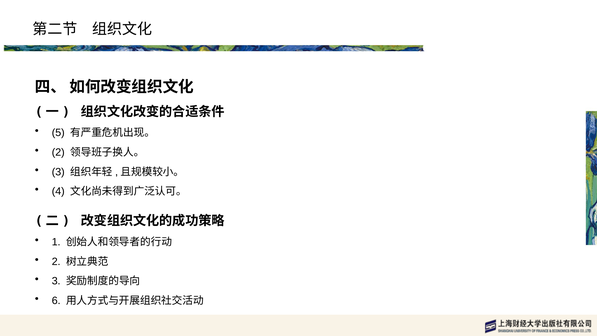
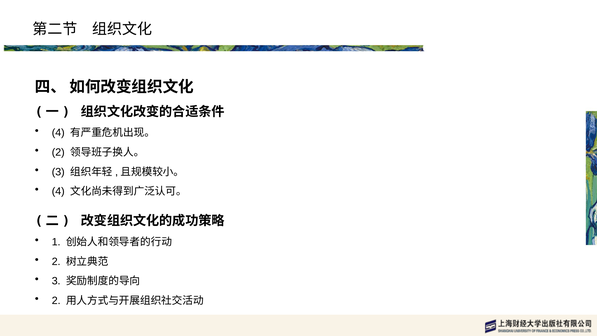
5 at (58, 133): 5 -> 4
6 at (56, 301): 6 -> 2
